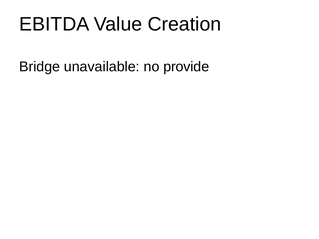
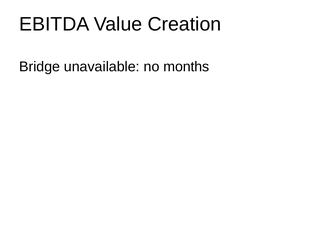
provide: provide -> months
